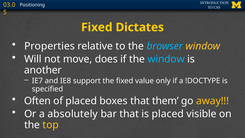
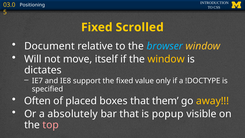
Dictates: Dictates -> Scrolled
Properties: Properties -> Document
does: does -> itself
window at (166, 59) colour: light blue -> yellow
another: another -> dictates
is placed: placed -> popup
top colour: yellow -> pink
